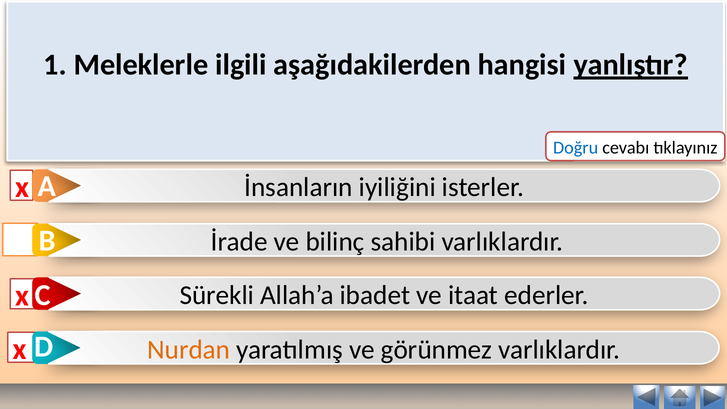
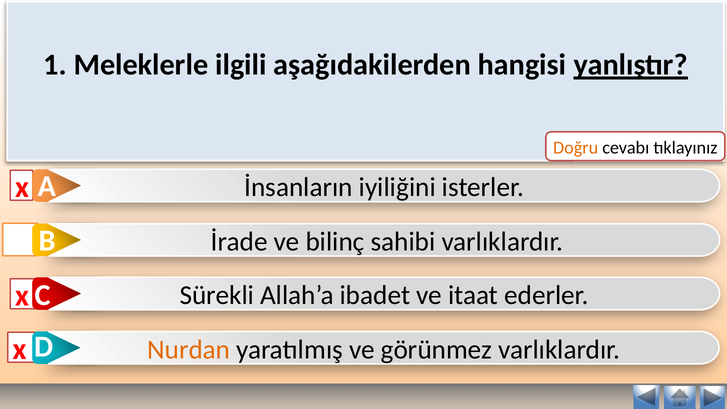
Doğru colour: blue -> orange
